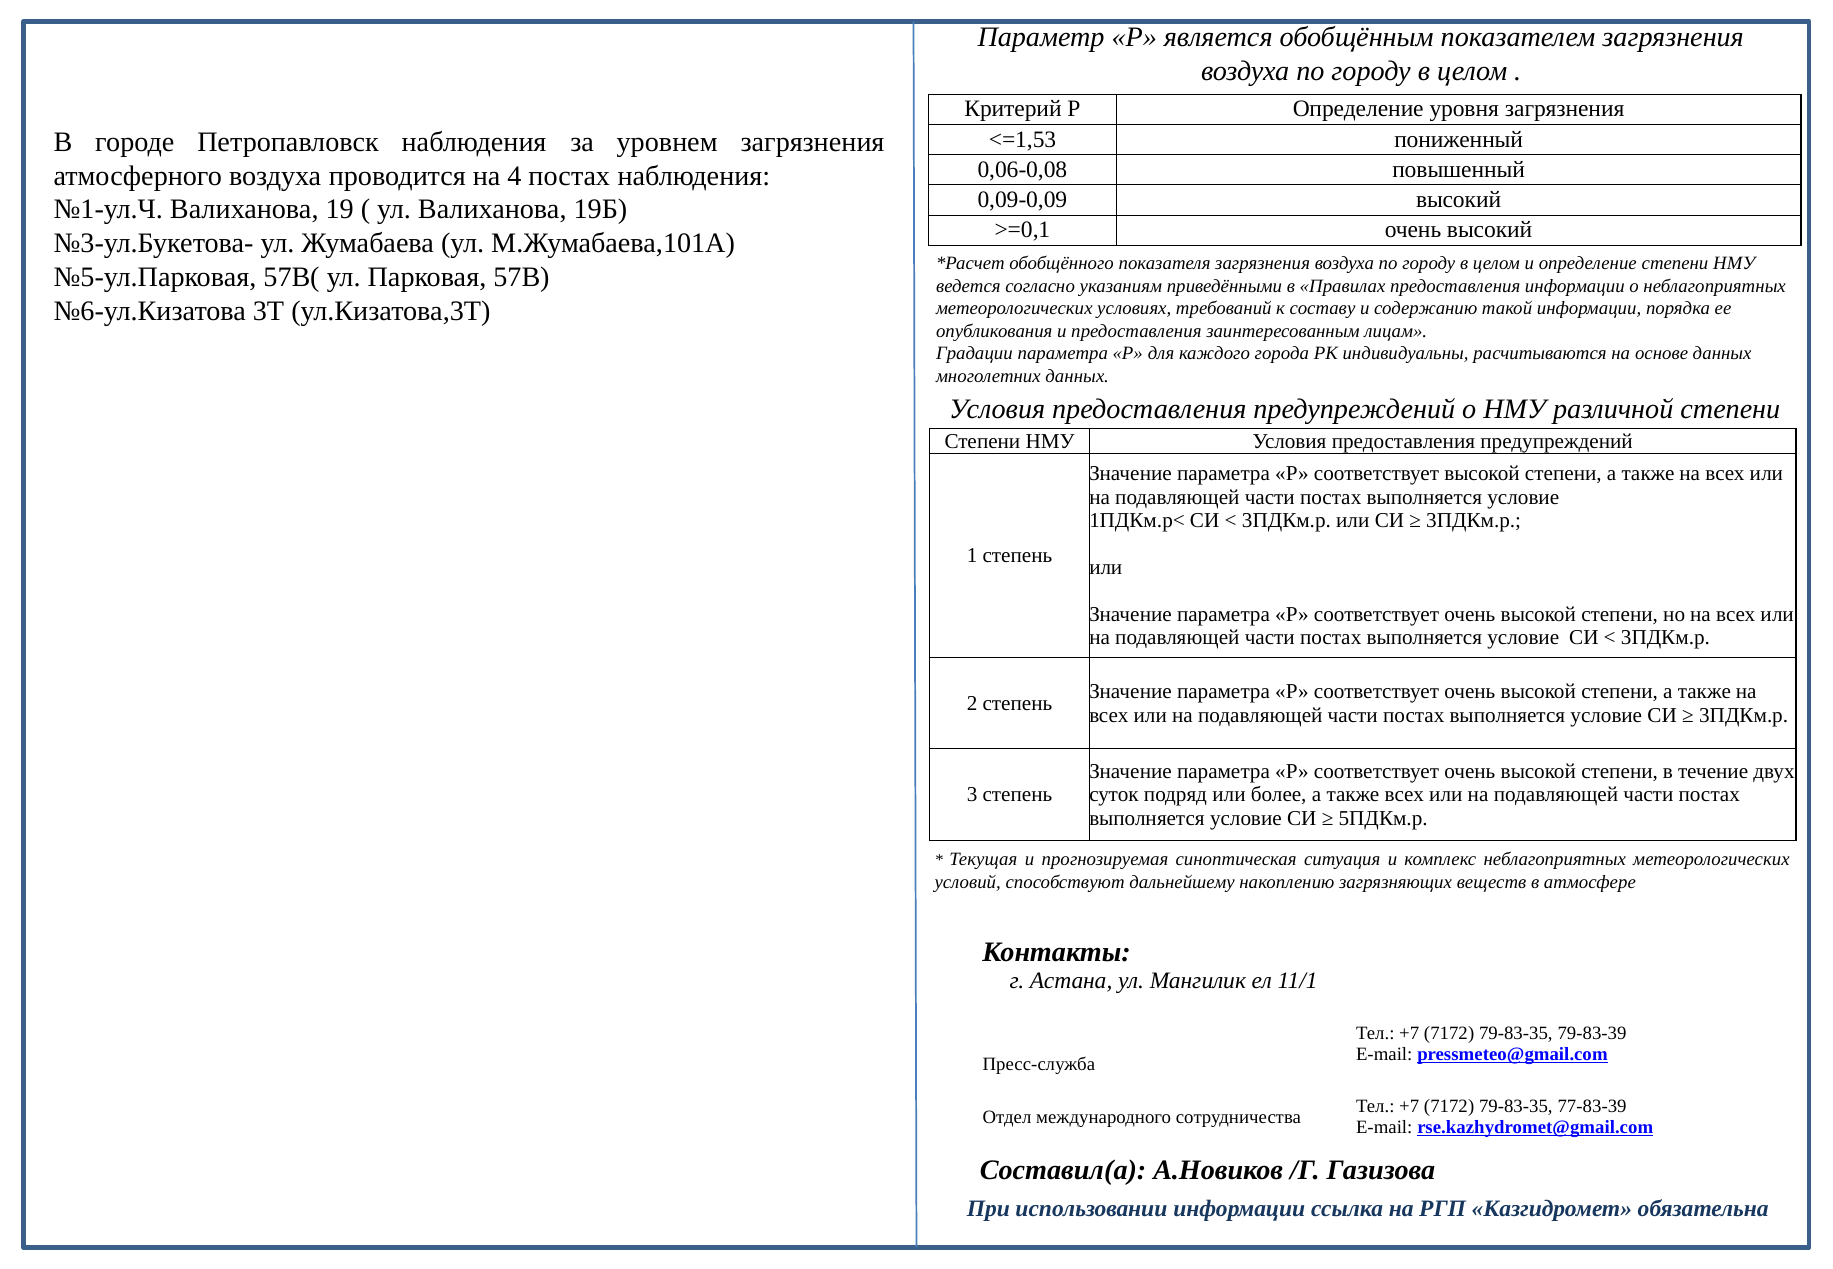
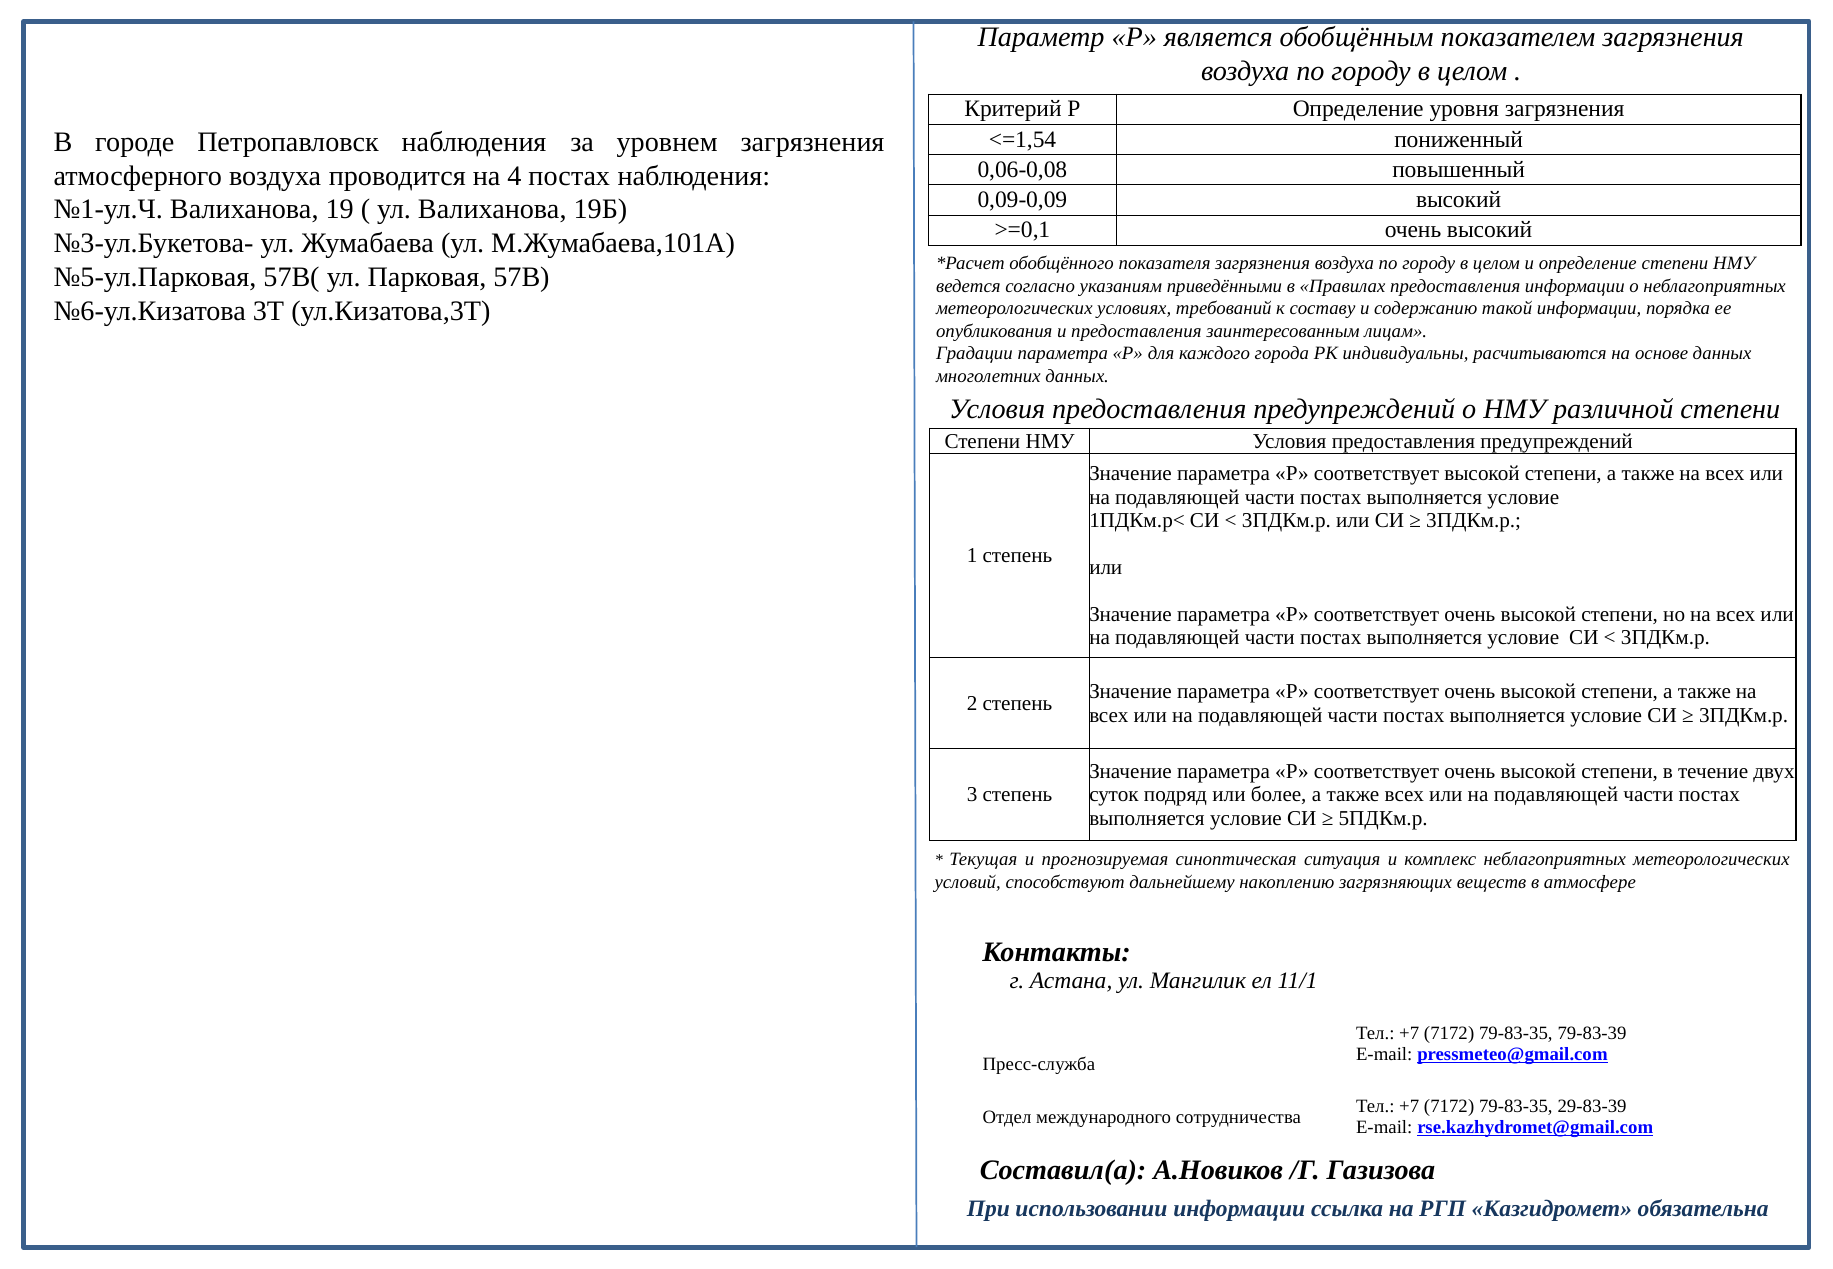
<=1,53: <=1,53 -> <=1,54
77-83-39: 77-83-39 -> 29-83-39
